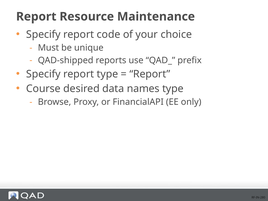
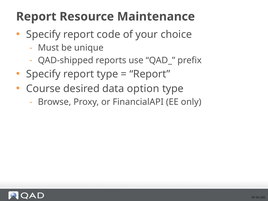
names: names -> option
